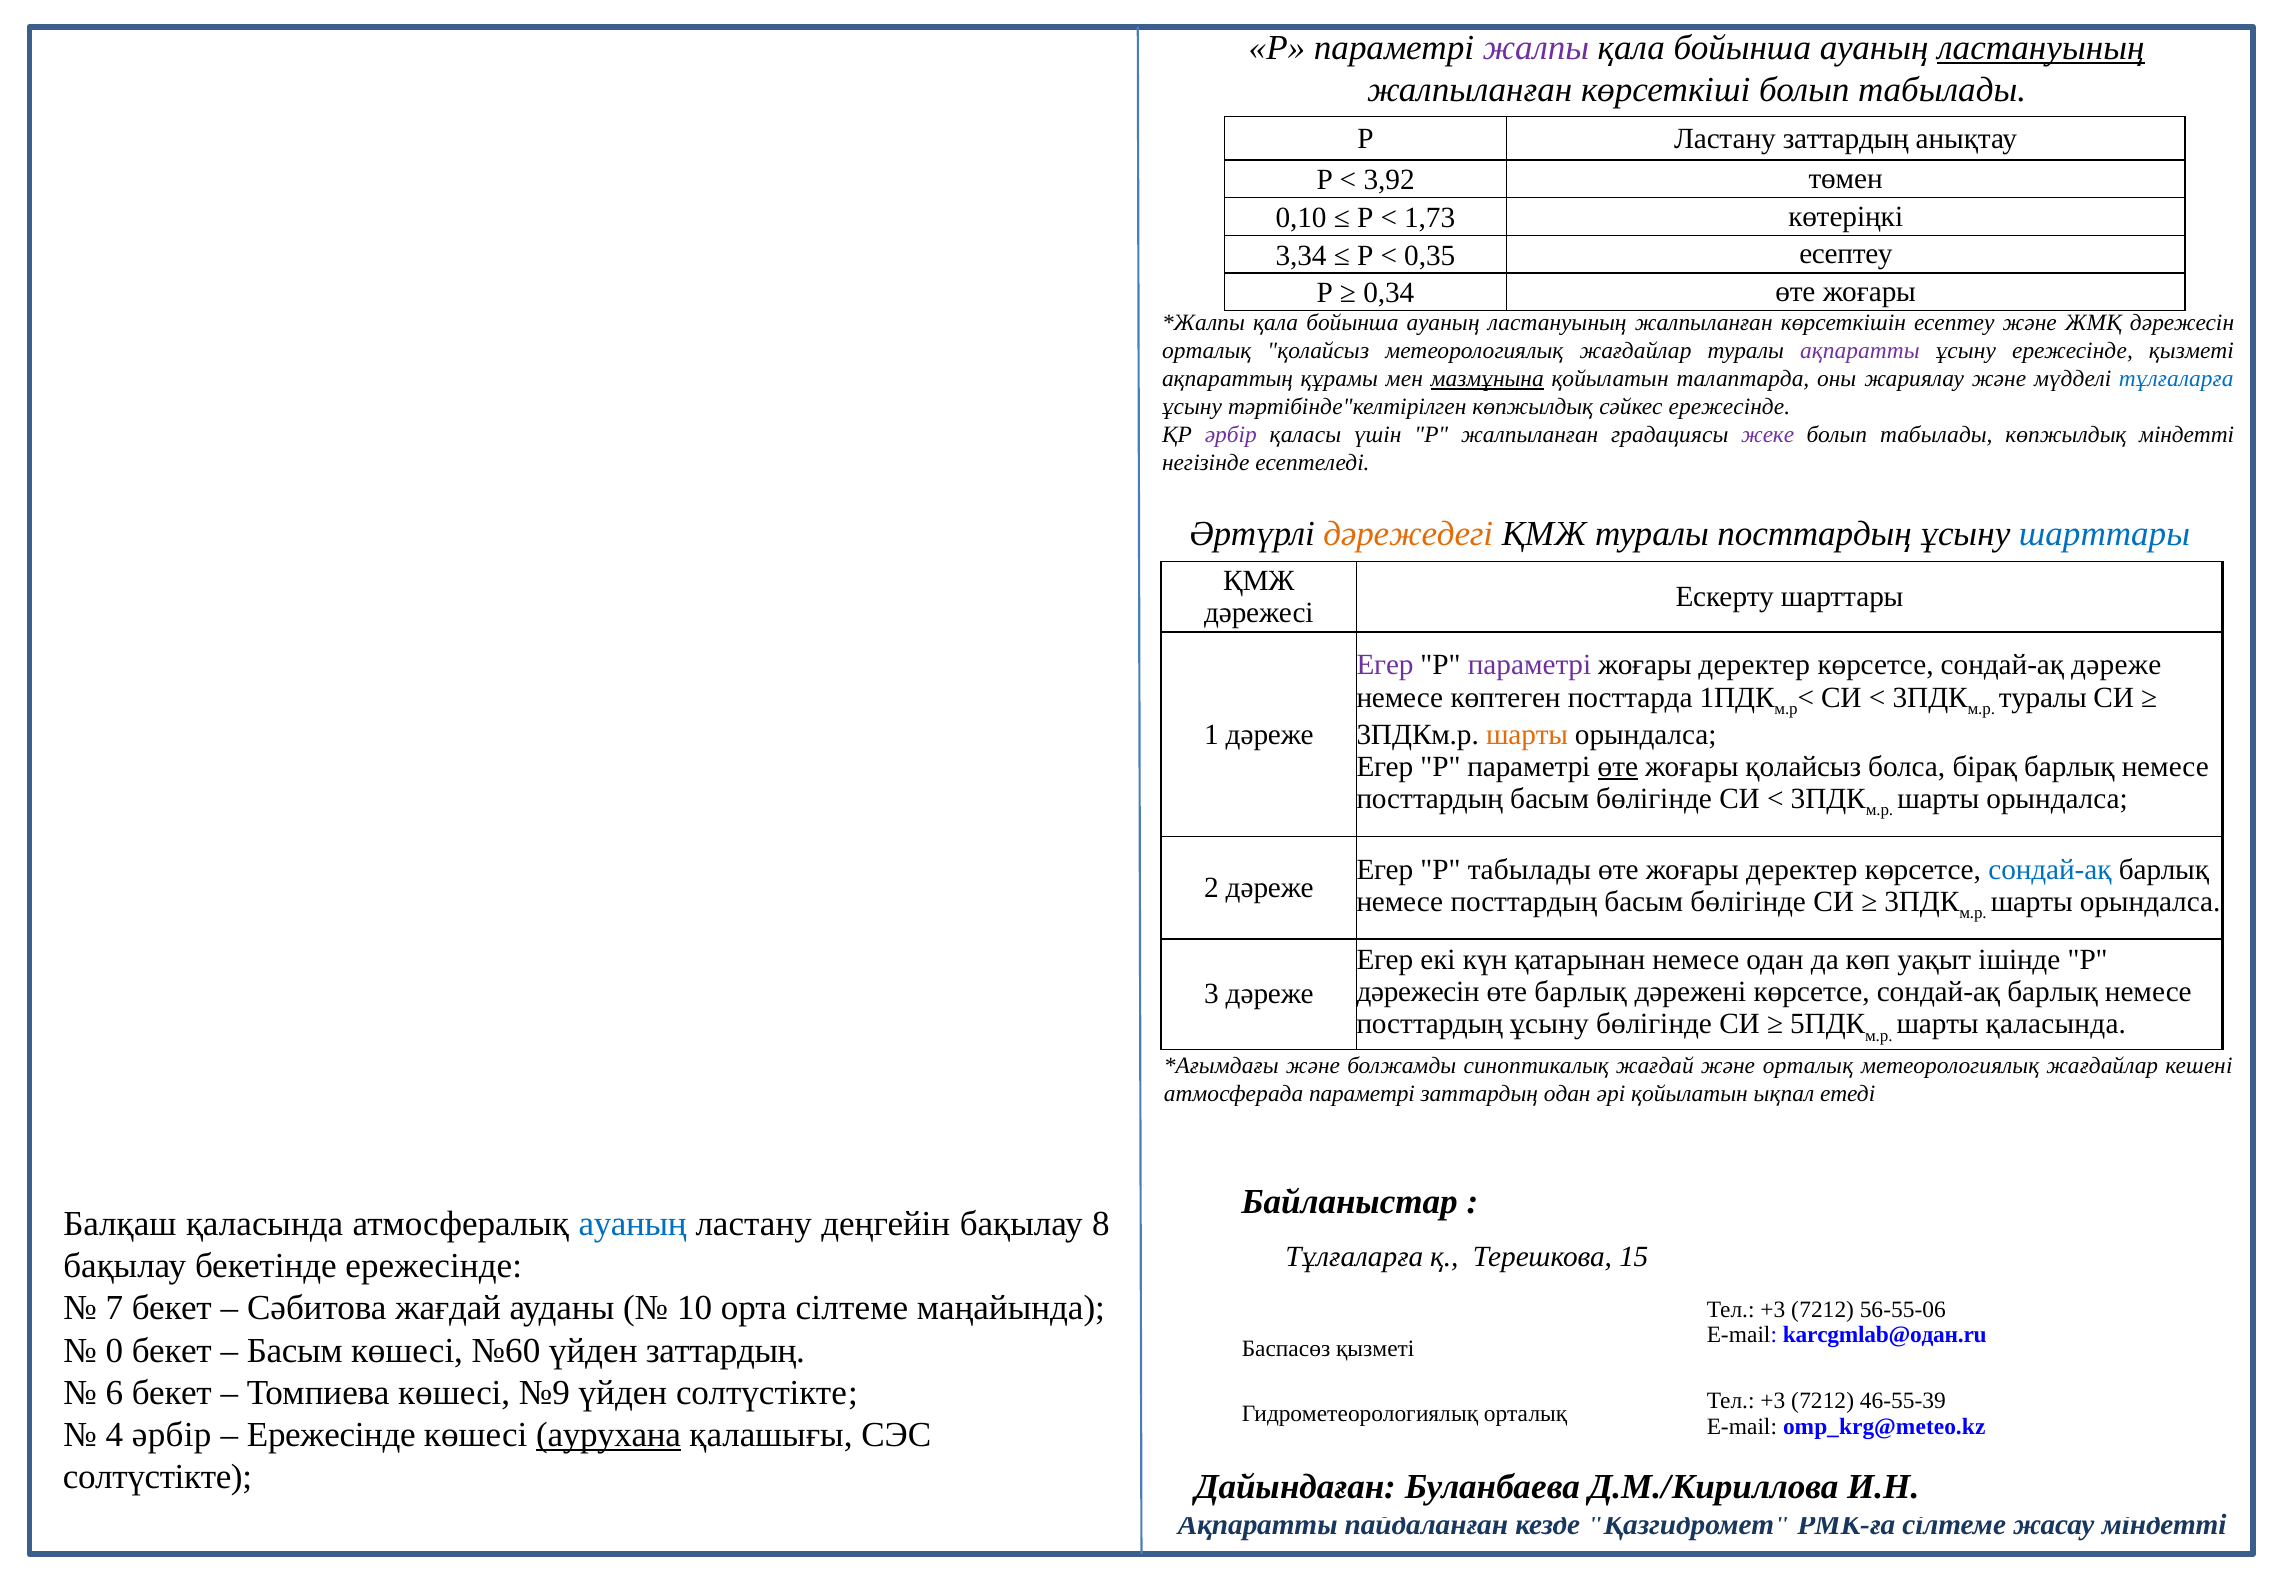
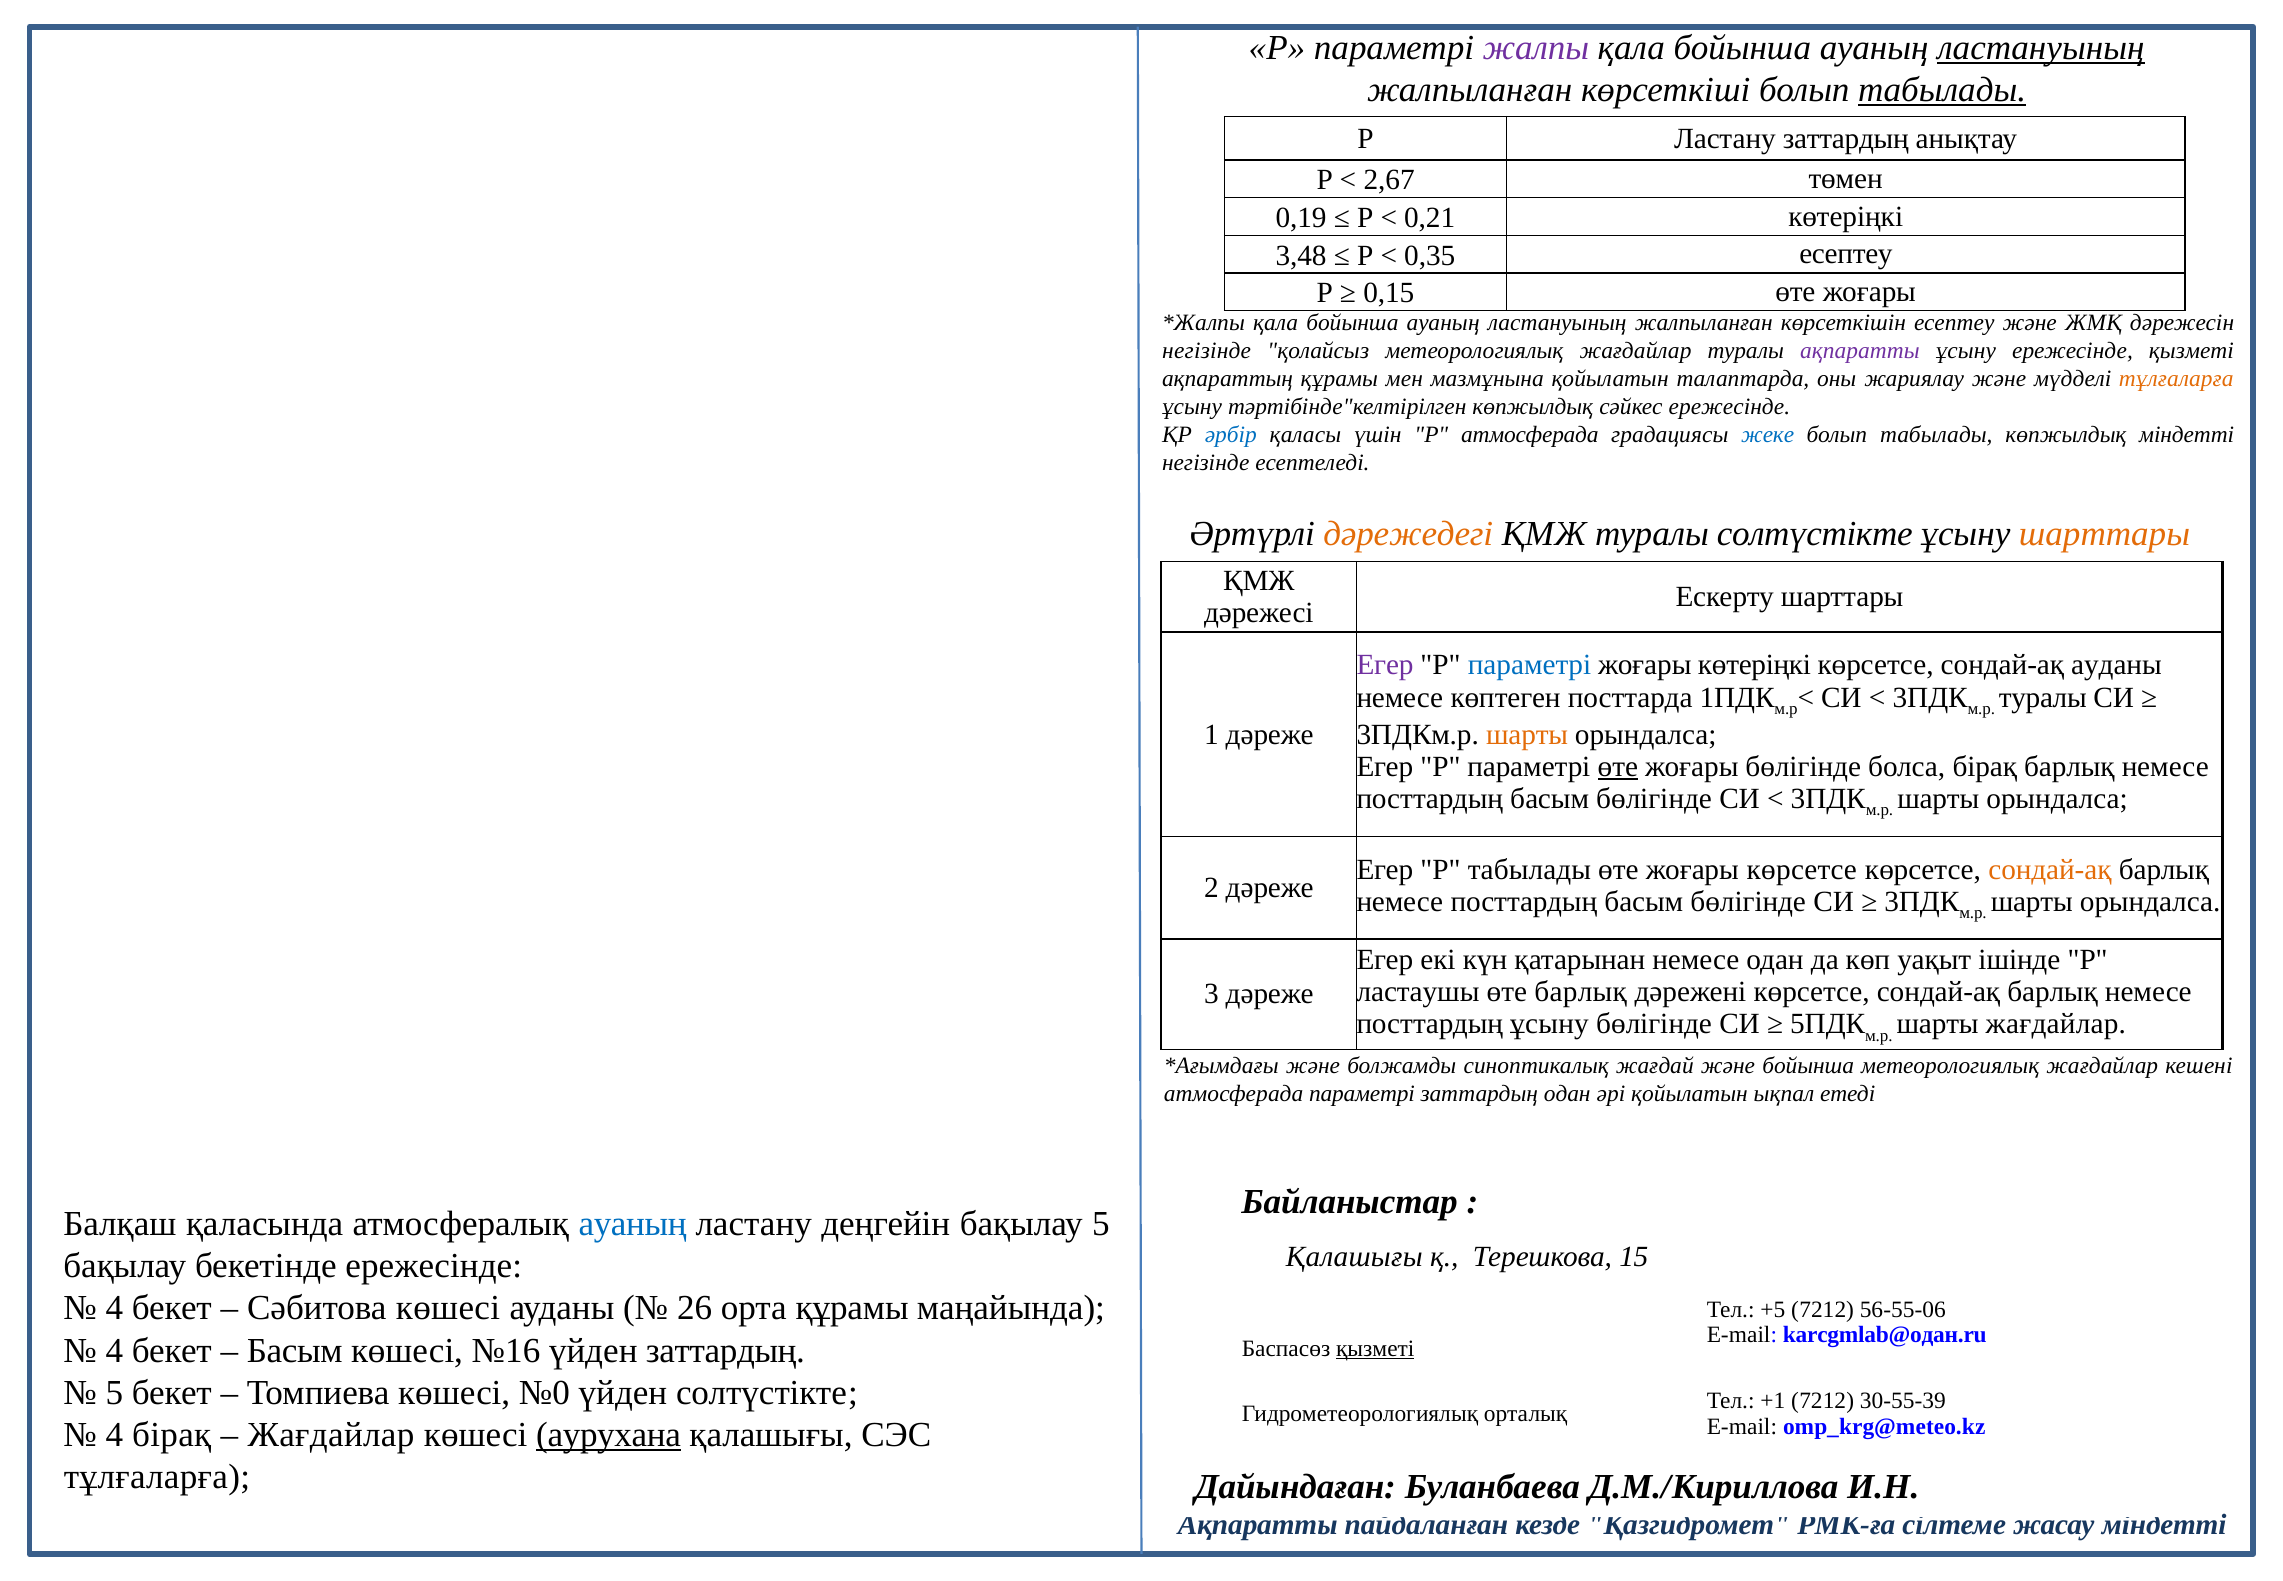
табылады at (1942, 90) underline: none -> present
3,92: 3,92 -> 2,67
0,10: 0,10 -> 0,19
1,73: 1,73 -> 0,21
3,34: 3,34 -> 3,48
0,34: 0,34 -> 0,15
орталық at (1207, 351): орталық -> негізінде
мазмұнына underline: present -> none
тұлғаларға at (2176, 379) colour: blue -> orange
әрбір at (1231, 435) colour: purple -> blue
Р жалпыланған: жалпыланған -> атмосферада
жеке colour: purple -> blue
туралы посттардың: посттардың -> солтүстікте
шарттары at (2105, 533) colour: blue -> orange
параметрі at (1529, 665) colour: purple -> blue
деректер at (1754, 665): деректер -> көтеріңкі
сондай-ақ дәреже: дәреже -> ауданы
жоғары қолайсыз: қолайсыз -> бөлігінде
өте жоғары деректер: деректер -> көрсетсе
сондай-ақ at (2050, 869) colour: blue -> orange
дәрежесін at (1418, 992): дәрежесін -> ластаушы
шарты қаласында: қаласында -> жағдайлар
және орталық: орталық -> бойынша
бақылау 8: 8 -> 5
Тұлғаларға at (1354, 1257): Тұлғаларға -> Қалашығы
7 at (114, 1308): 7 -> 4
Сәбитова жағдай: жағдай -> көшесі
10: 10 -> 26
орта сілтеме: сілтеме -> құрамы
+3 at (1773, 1309): +3 -> +5
0 at (114, 1350): 0 -> 4
№60: №60 -> №16
қызметі at (1375, 1348) underline: none -> present
6 at (114, 1392): 6 -> 5
№9: №9 -> №0
+3 at (1773, 1400): +3 -> +1
46-55-39: 46-55-39 -> 30-55-39
4 әрбір: әрбір -> бірақ
Ережесінде at (331, 1434): Ережесінде -> Жағдайлар
солтүстікте at (157, 1477): солтүстікте -> тұлғаларға
